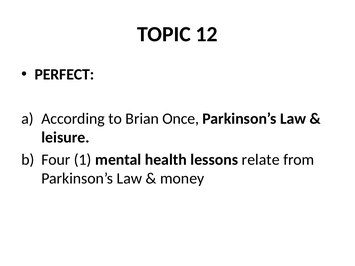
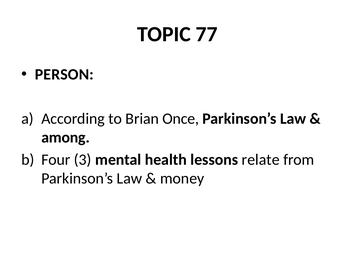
12: 12 -> 77
PERFECT: PERFECT -> PERSON
leisure: leisure -> among
1: 1 -> 3
